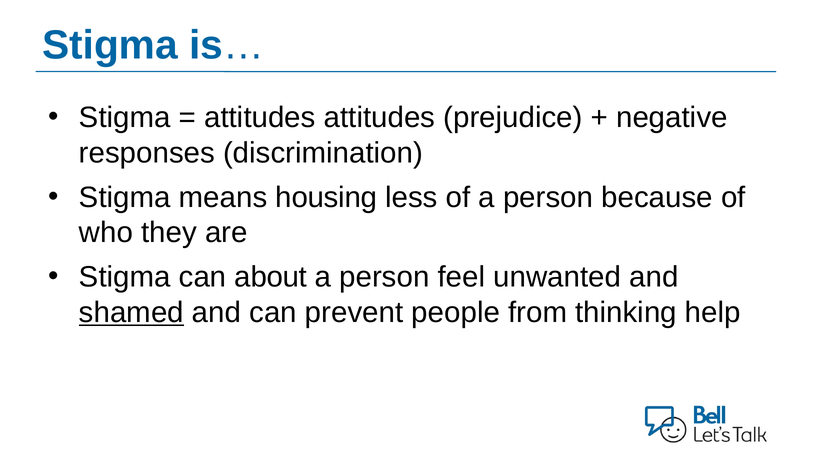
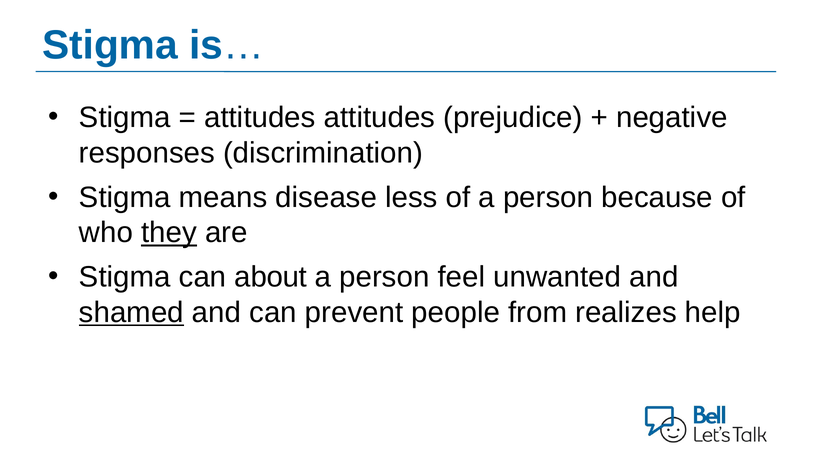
housing: housing -> disease
they underline: none -> present
thinking: thinking -> realizes
